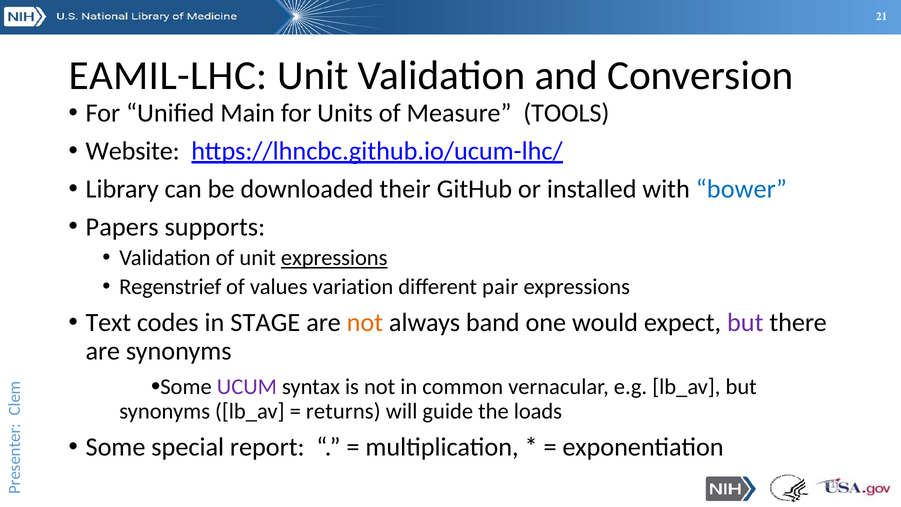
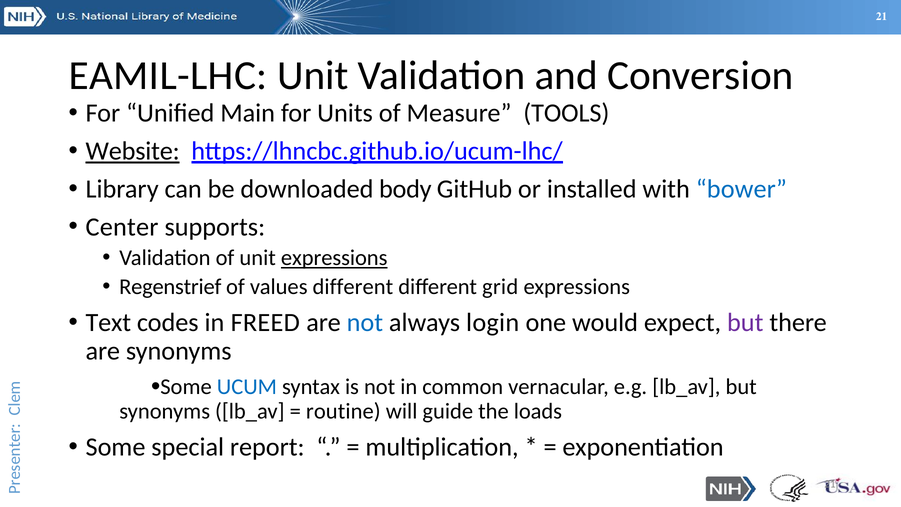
Website underline: none -> present
their: their -> body
Papers: Papers -> Center
values variation: variation -> different
pair: pair -> grid
STAGE: STAGE -> FREED
not at (365, 323) colour: orange -> blue
band: band -> login
UCUM colour: purple -> blue
returns: returns -> routine
